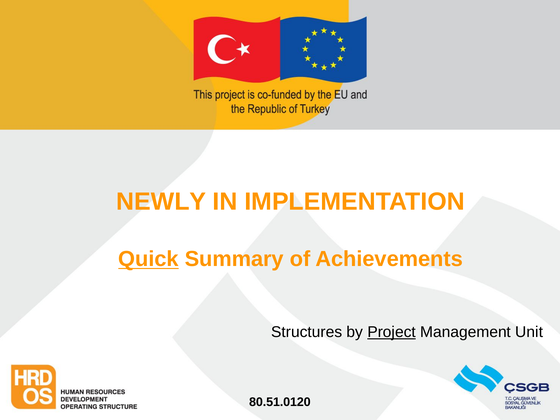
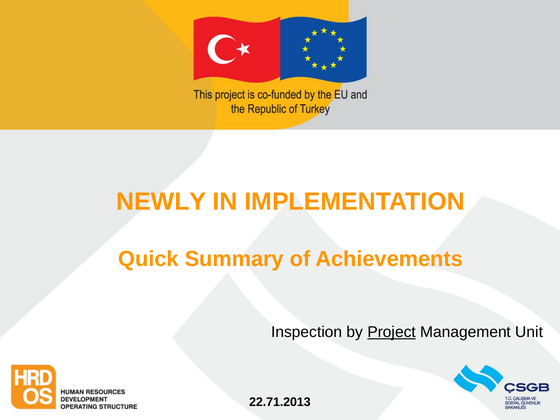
Quick underline: present -> none
Structures: Structures -> Inspection
80.51.0120: 80.51.0120 -> 22.71.2013
